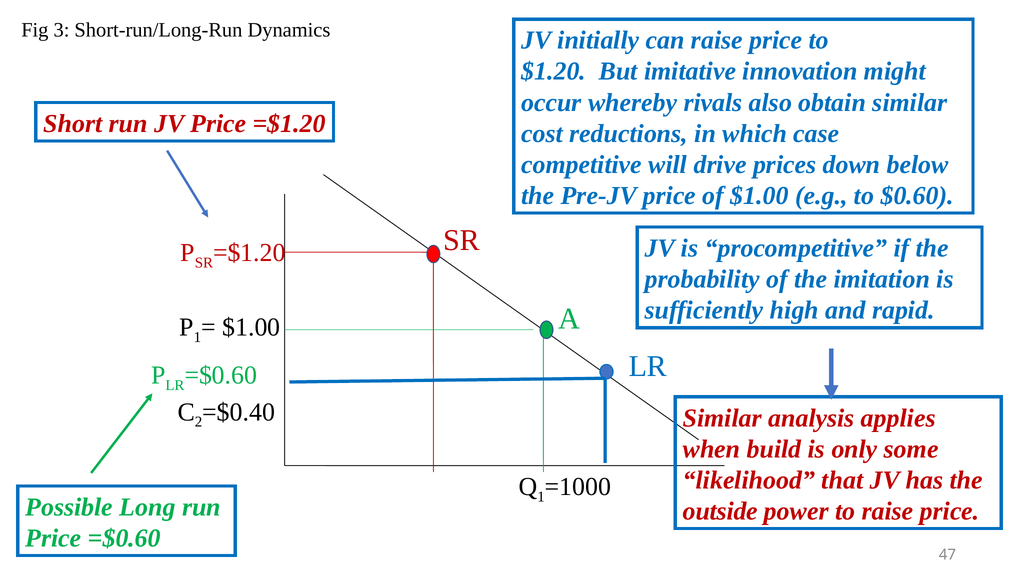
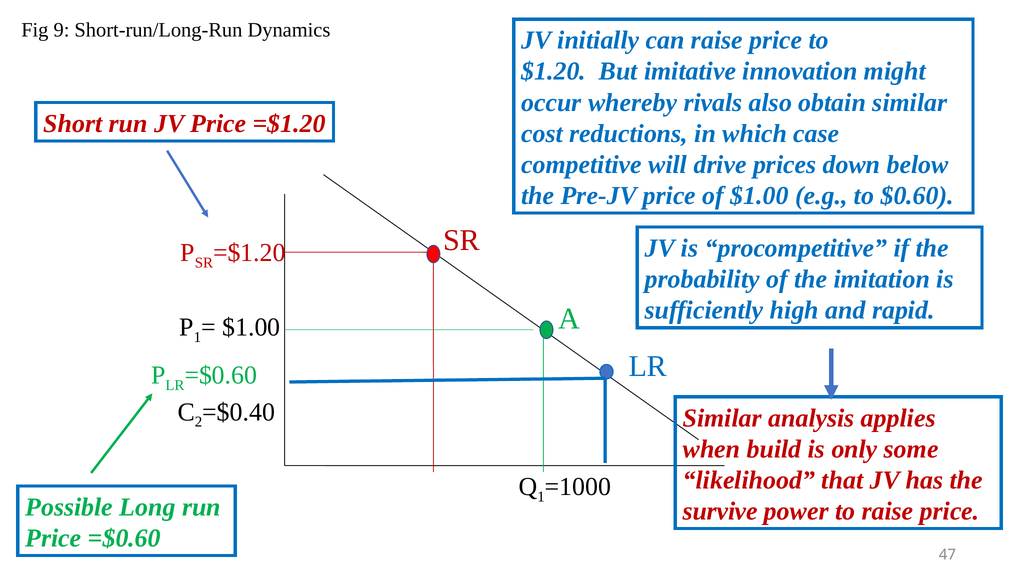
3: 3 -> 9
outside: outside -> survive
